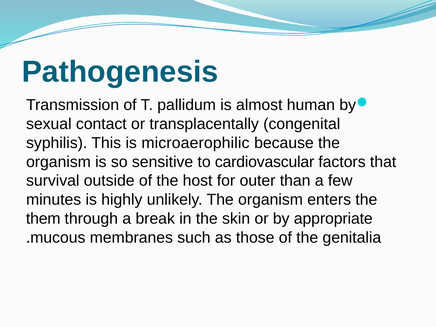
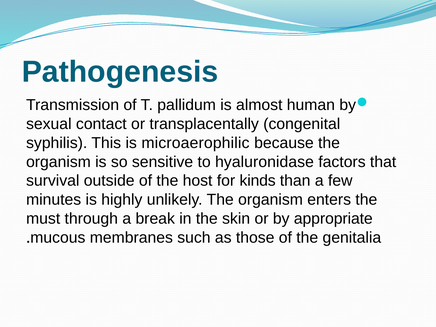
cardiovascular: cardiovascular -> hyaluronidase
outer: outer -> kinds
them: them -> must
